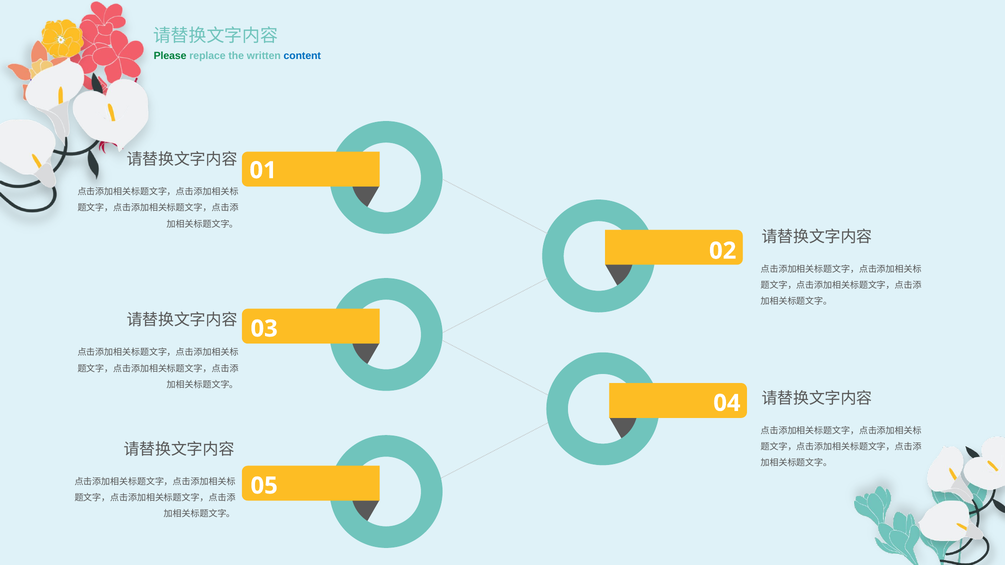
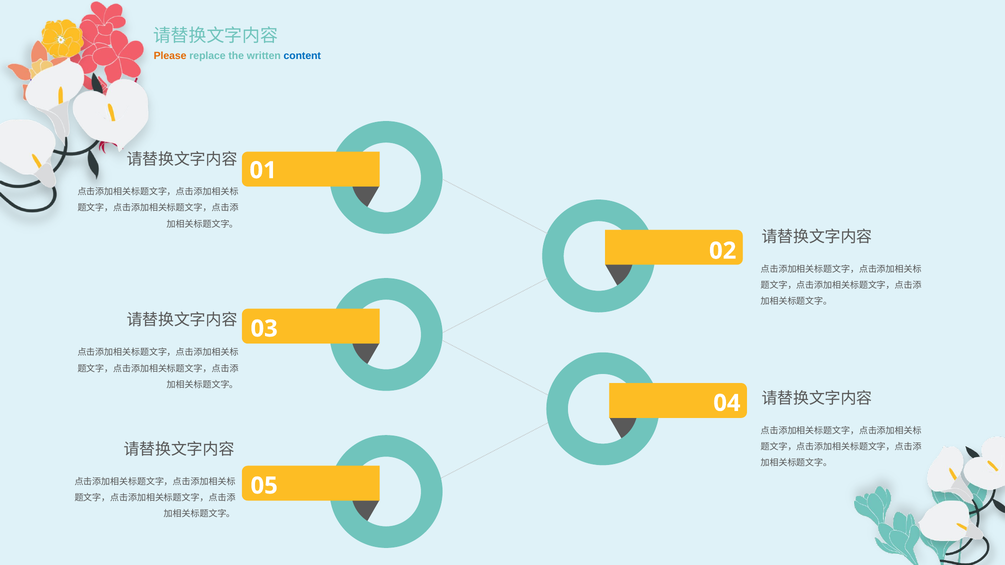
Please colour: green -> orange
